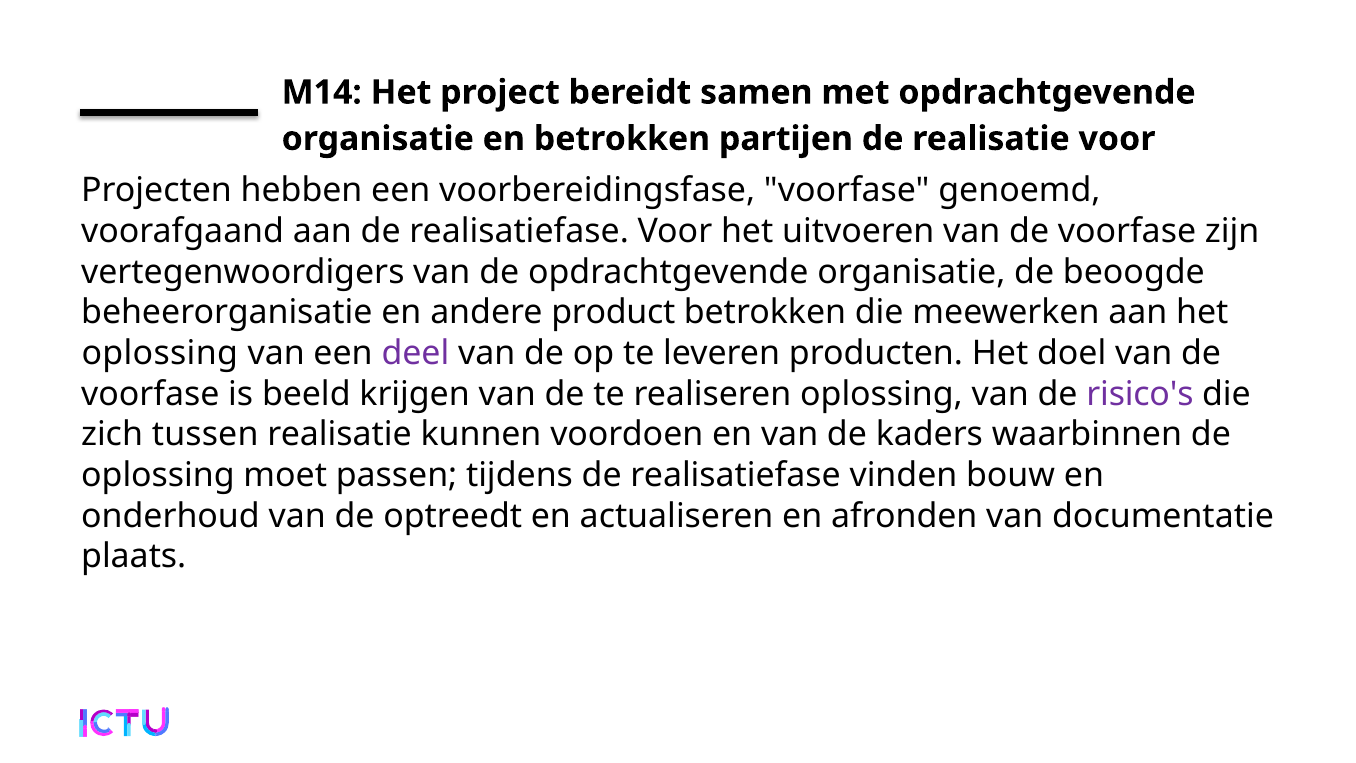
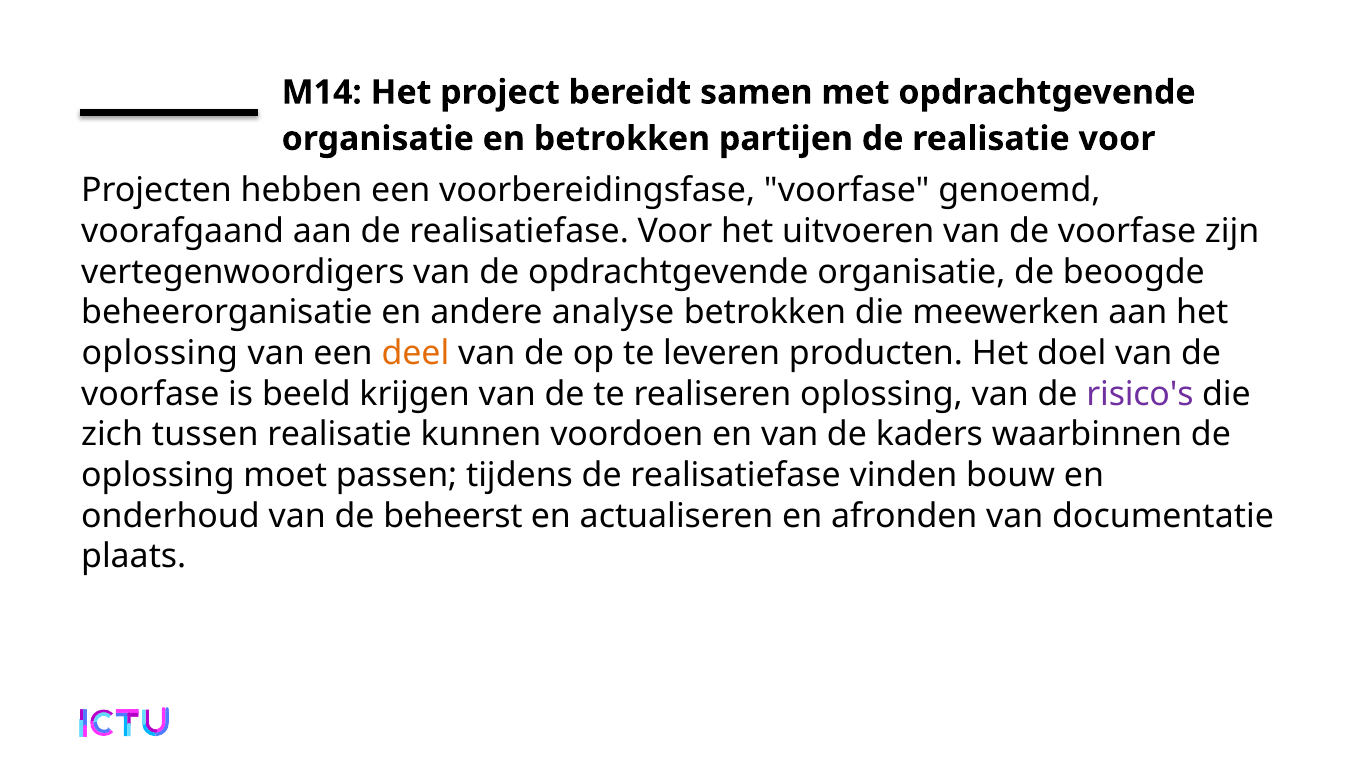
product: product -> analyse
deel colour: purple -> orange
optreedt: optreedt -> beheerst
